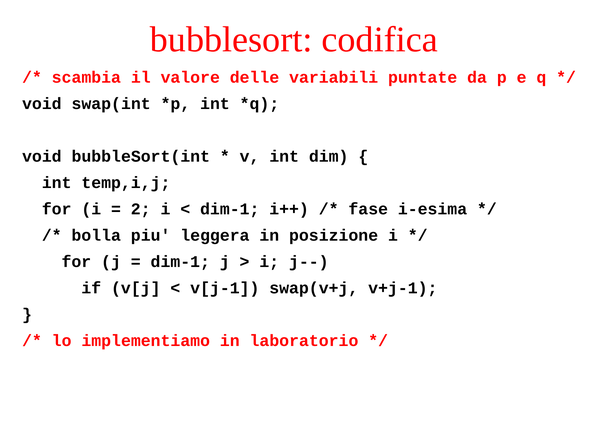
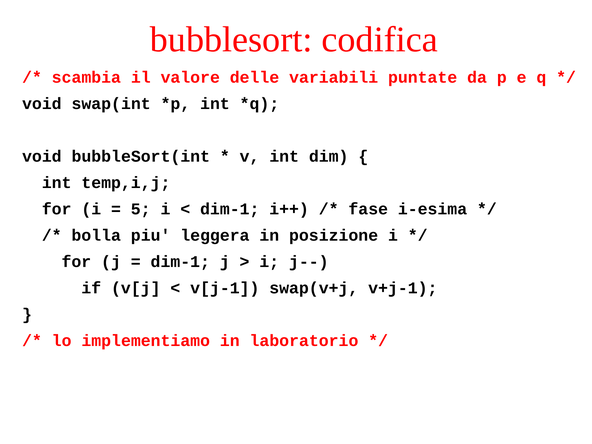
2: 2 -> 5
